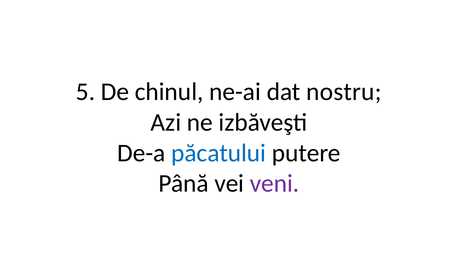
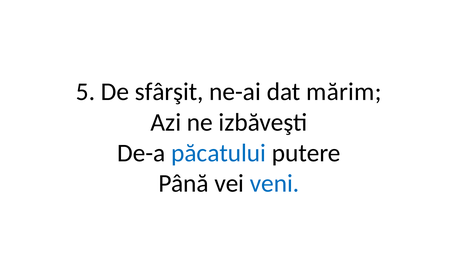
chinul: chinul -> sfârşit
nostru: nostru -> mărim
veni colour: purple -> blue
